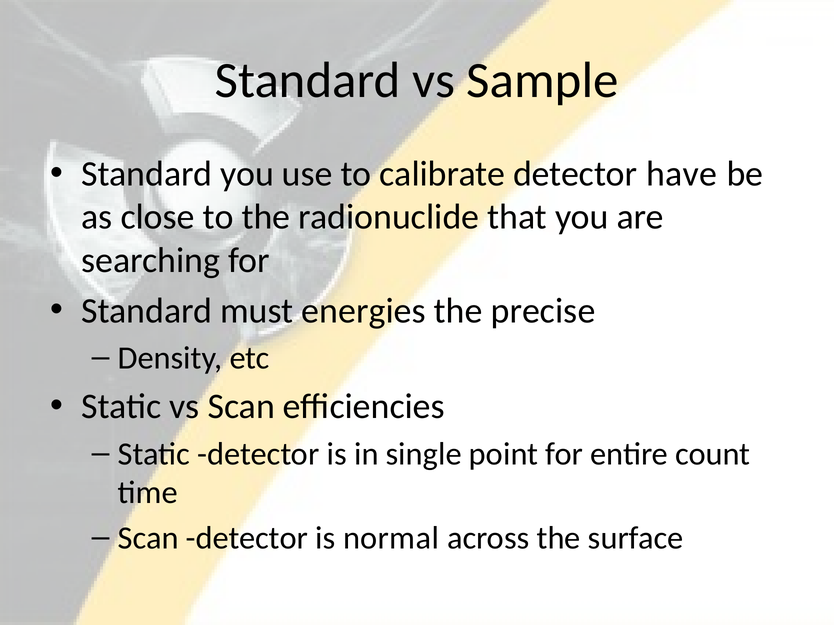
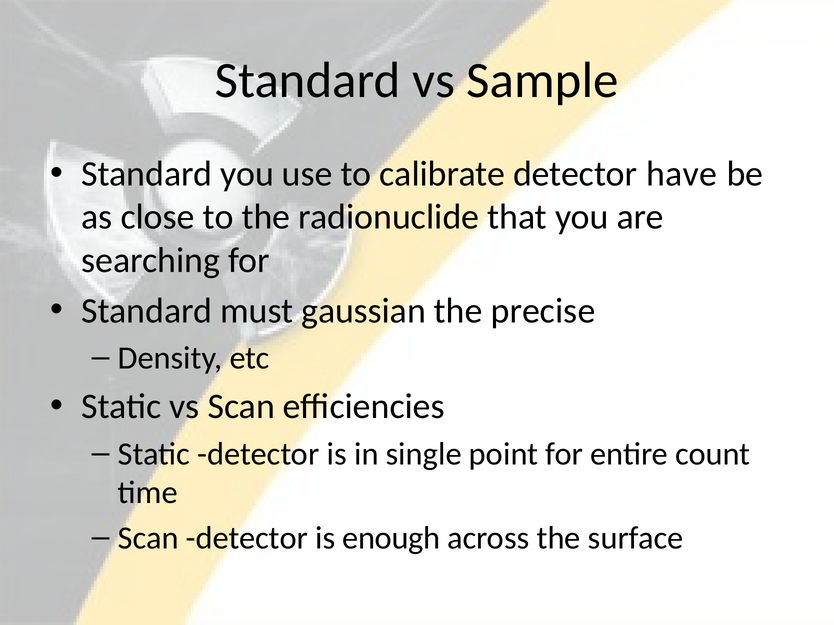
energies: energies -> gaussian
normal: normal -> enough
